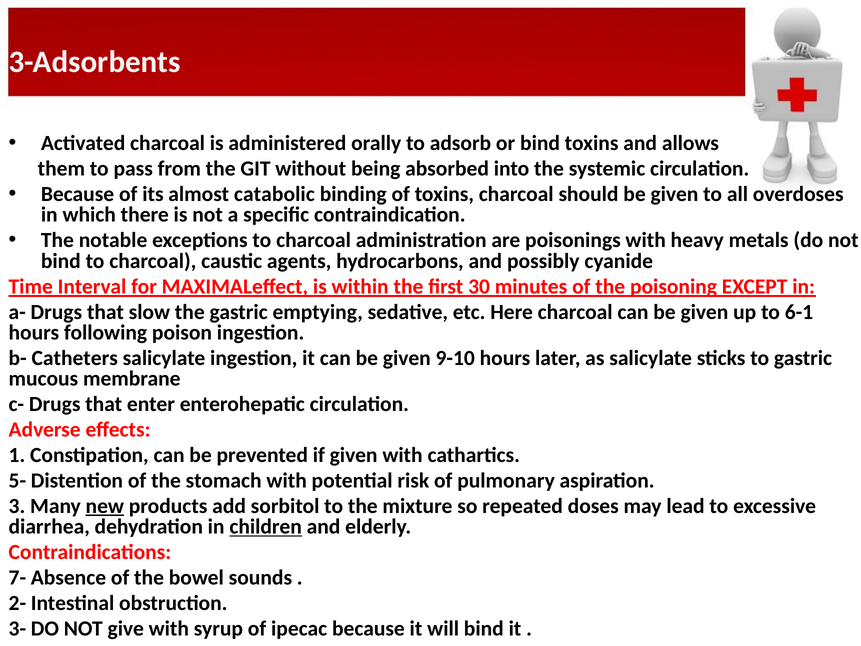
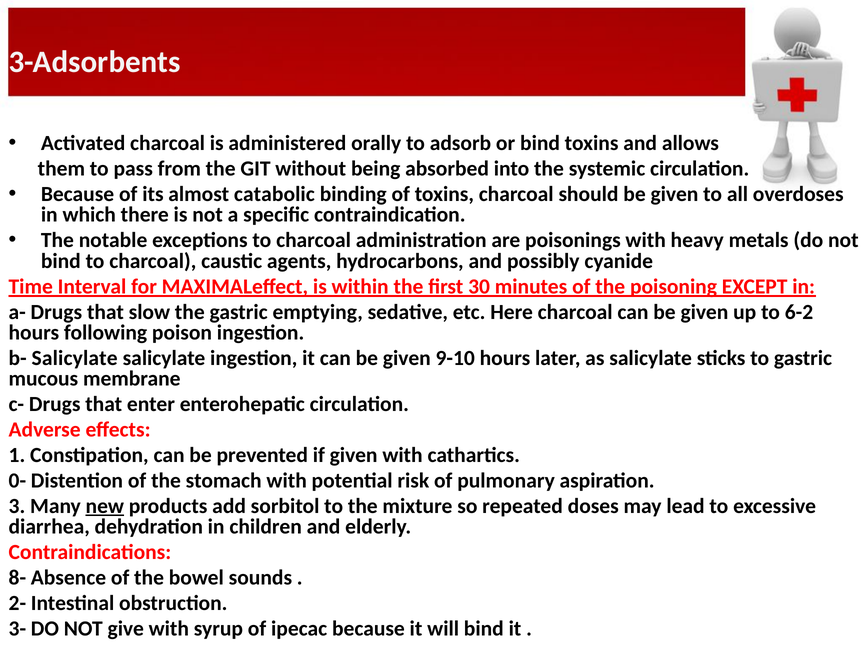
6-1: 6-1 -> 6-2
b- Catheters: Catheters -> Salicylate
5-: 5- -> 0-
children underline: present -> none
7-: 7- -> 8-
